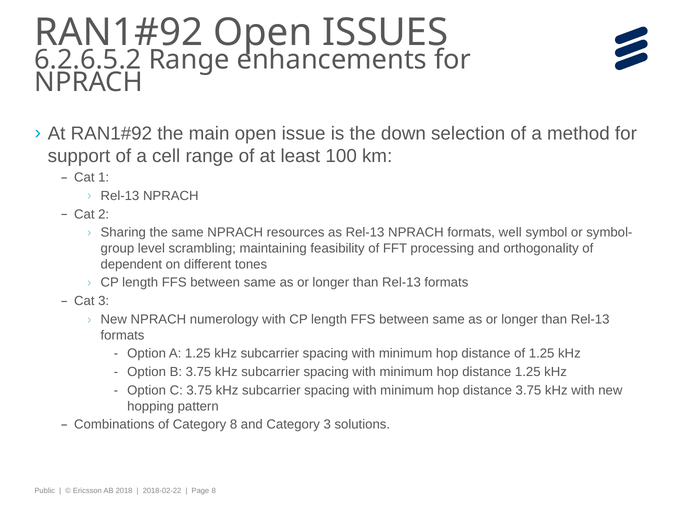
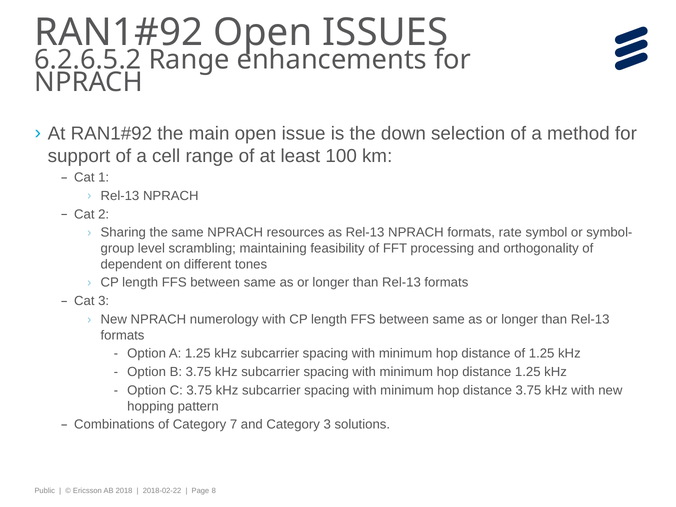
well: well -> rate
Category 8: 8 -> 7
